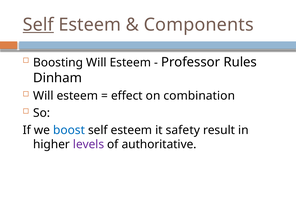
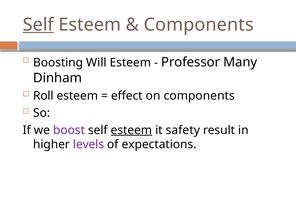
Rules: Rules -> Many
Will at (43, 96): Will -> Roll
on combination: combination -> components
boost colour: blue -> purple
esteem at (131, 130) underline: none -> present
authoritative: authoritative -> expectations
